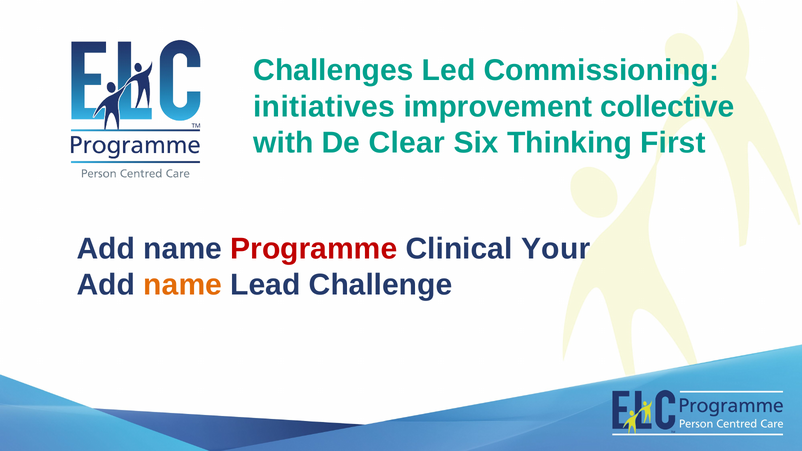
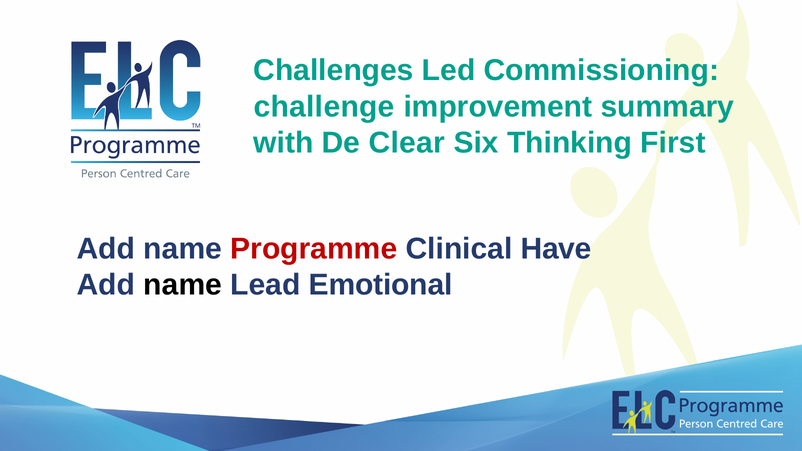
initiatives: initiatives -> challenge
collective: collective -> summary
Your: Your -> Have
name at (183, 285) colour: orange -> black
Challenge: Challenge -> Emotional
